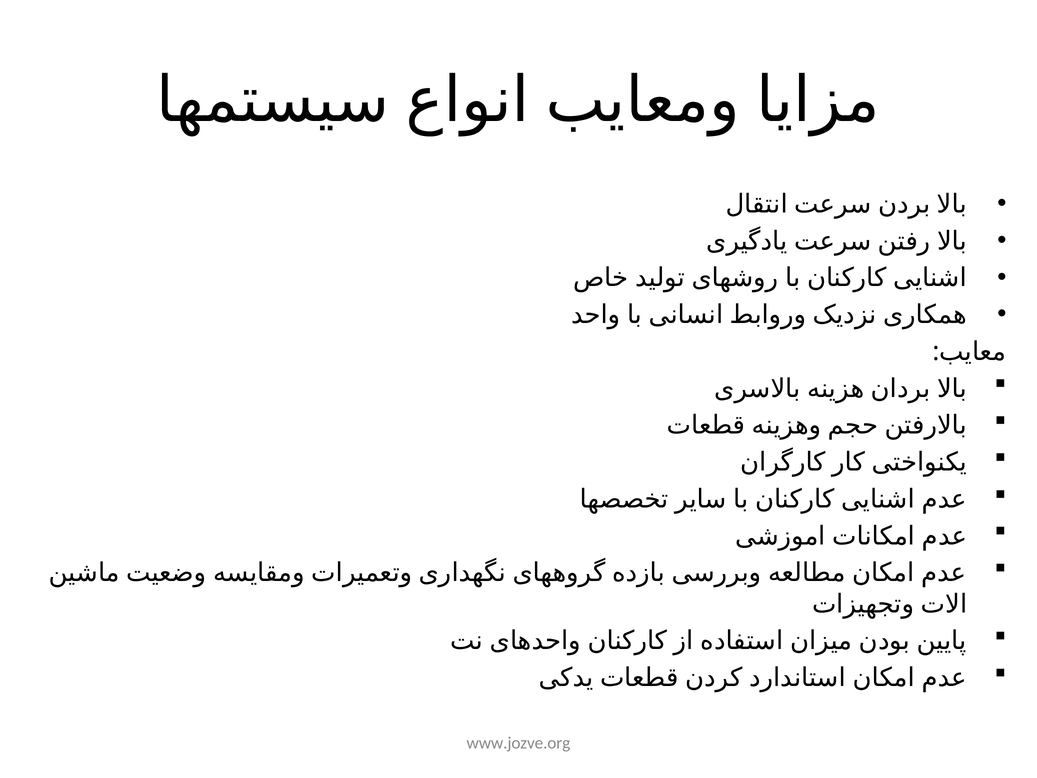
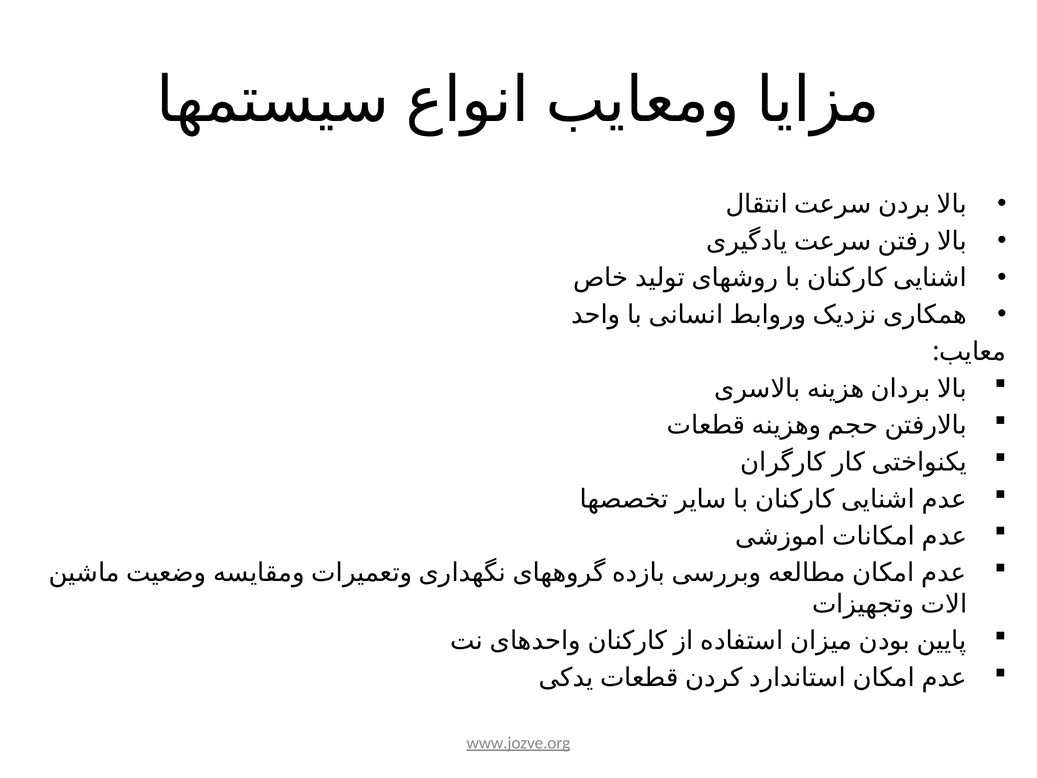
www.jozve.org underline: none -> present
